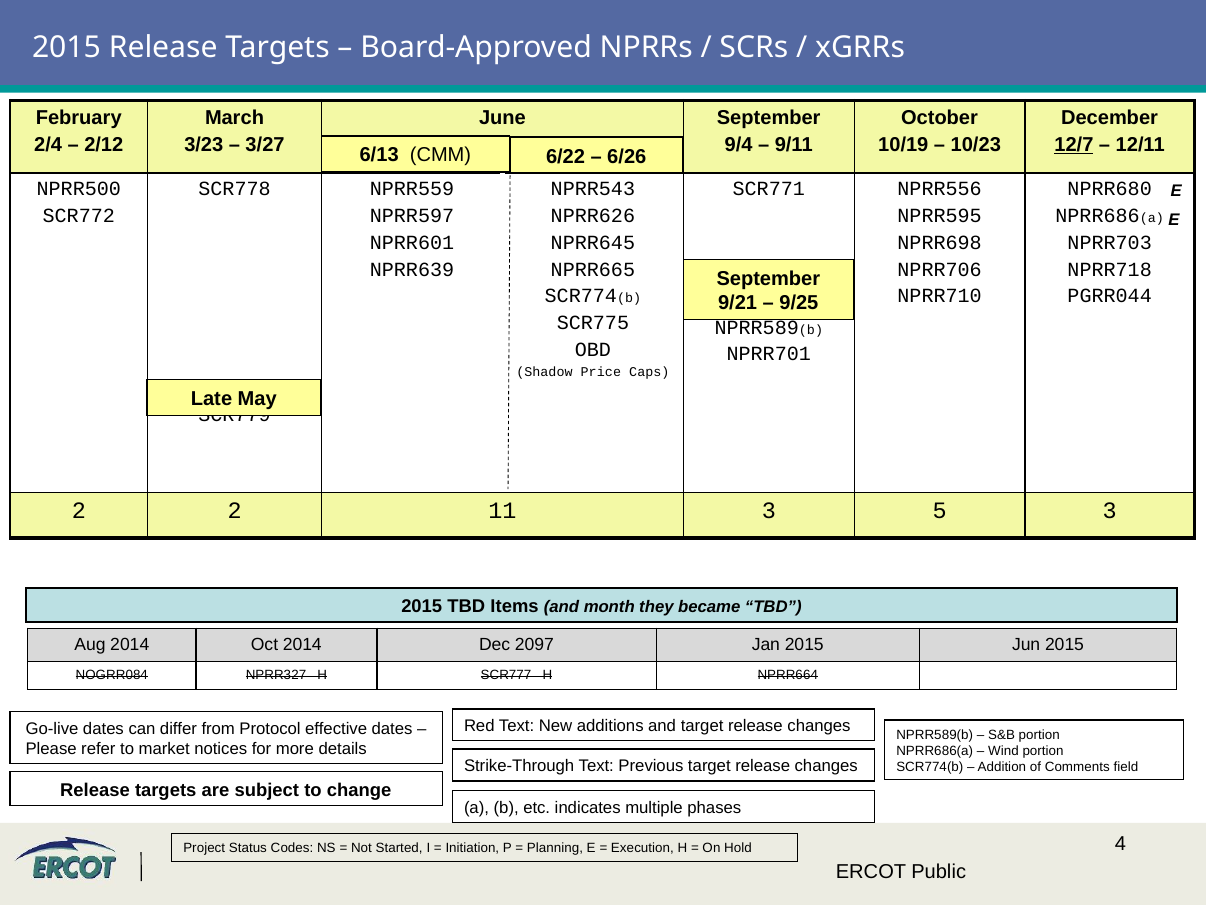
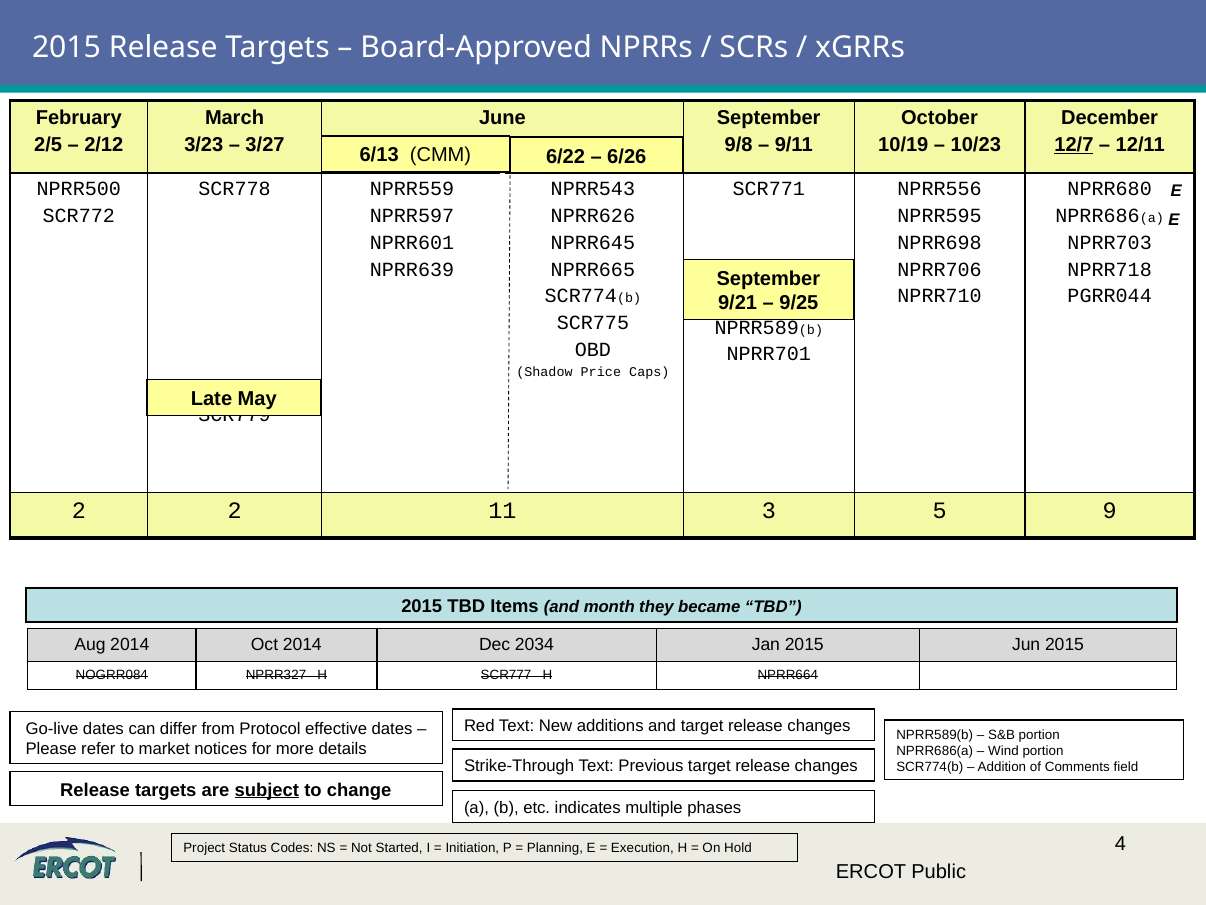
2/4: 2/4 -> 2/5
9/4: 9/4 -> 9/8
5 3: 3 -> 9
2097: 2097 -> 2034
subject underline: none -> present
